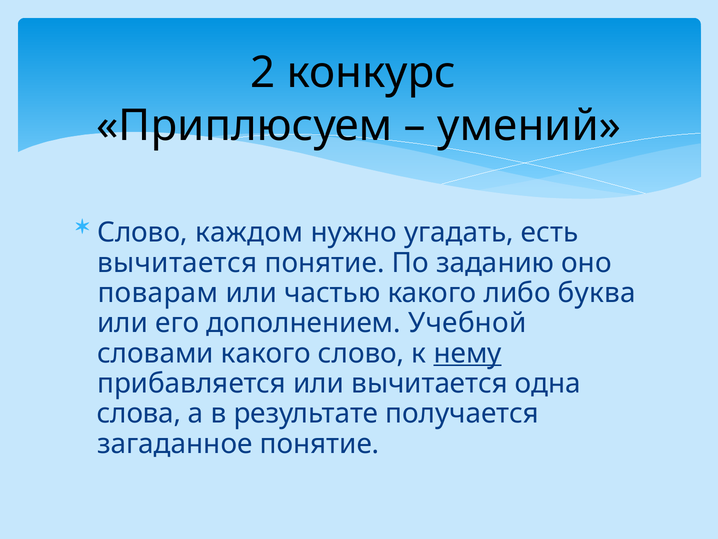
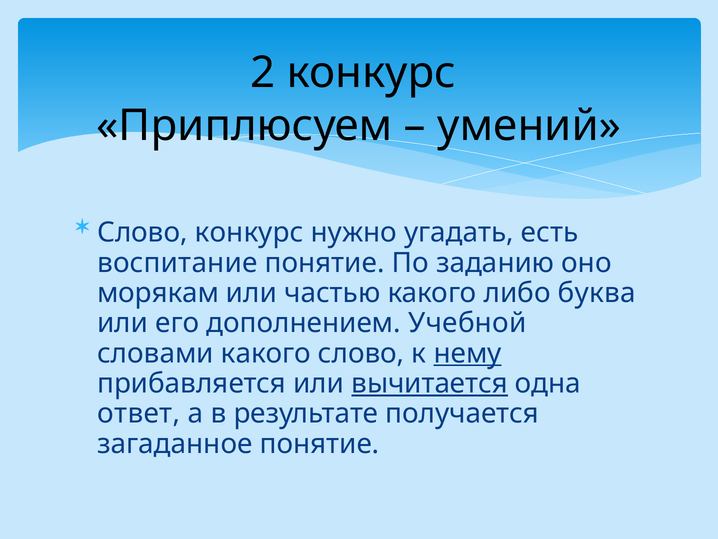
Слово каждом: каждом -> конкурс
вычитается at (177, 263): вычитается -> воспитание
поварам: поварам -> морякам
вычитается at (430, 383) underline: none -> present
слова: слова -> ответ
